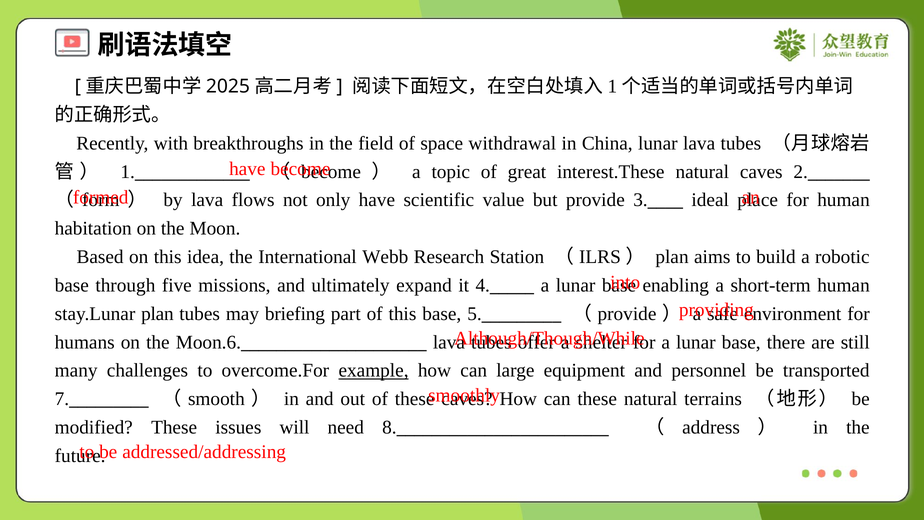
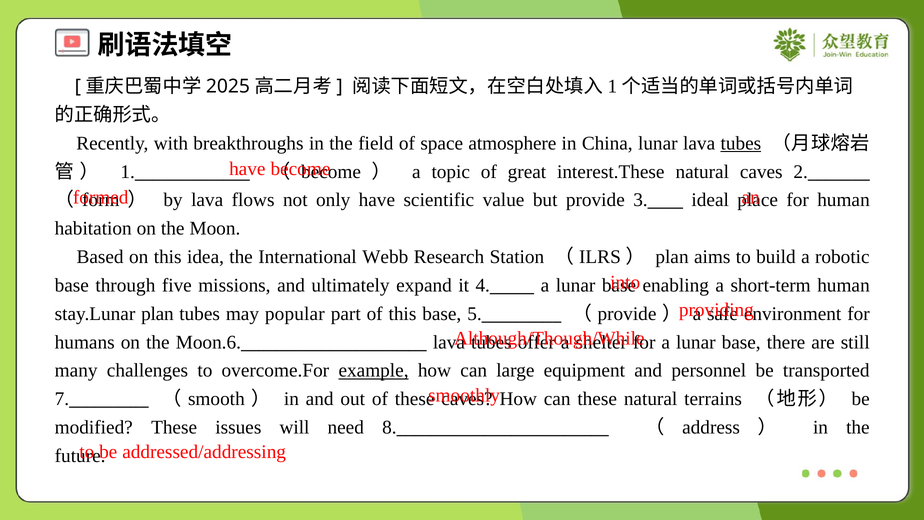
withdrawal: withdrawal -> atmosphere
tubes at (741, 143) underline: none -> present
briefing: briefing -> popular
